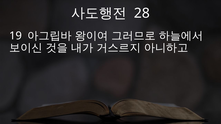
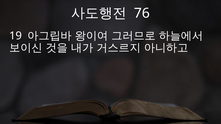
28: 28 -> 76
